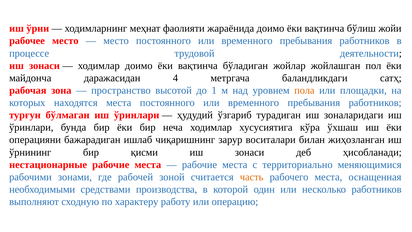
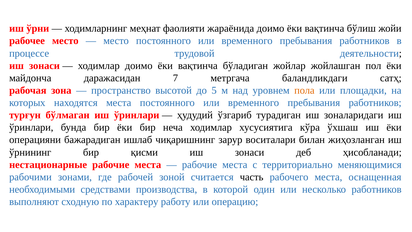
4: 4 -> 7
1: 1 -> 5
часть colour: orange -> black
